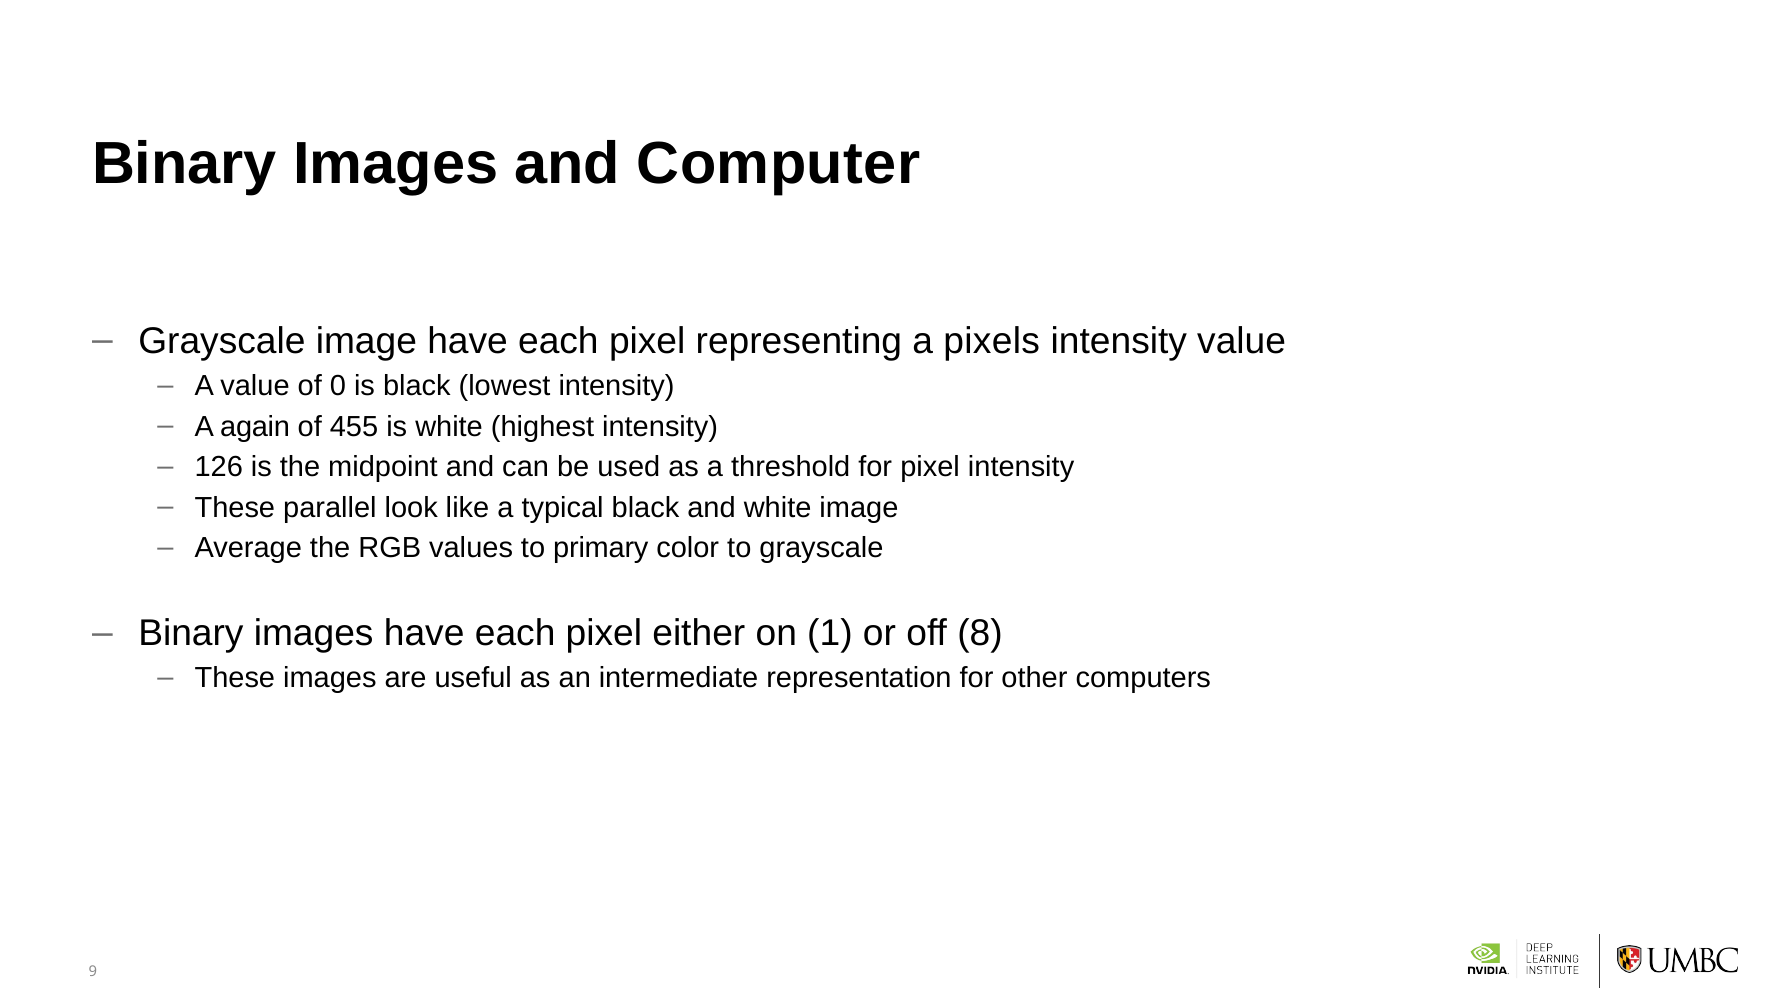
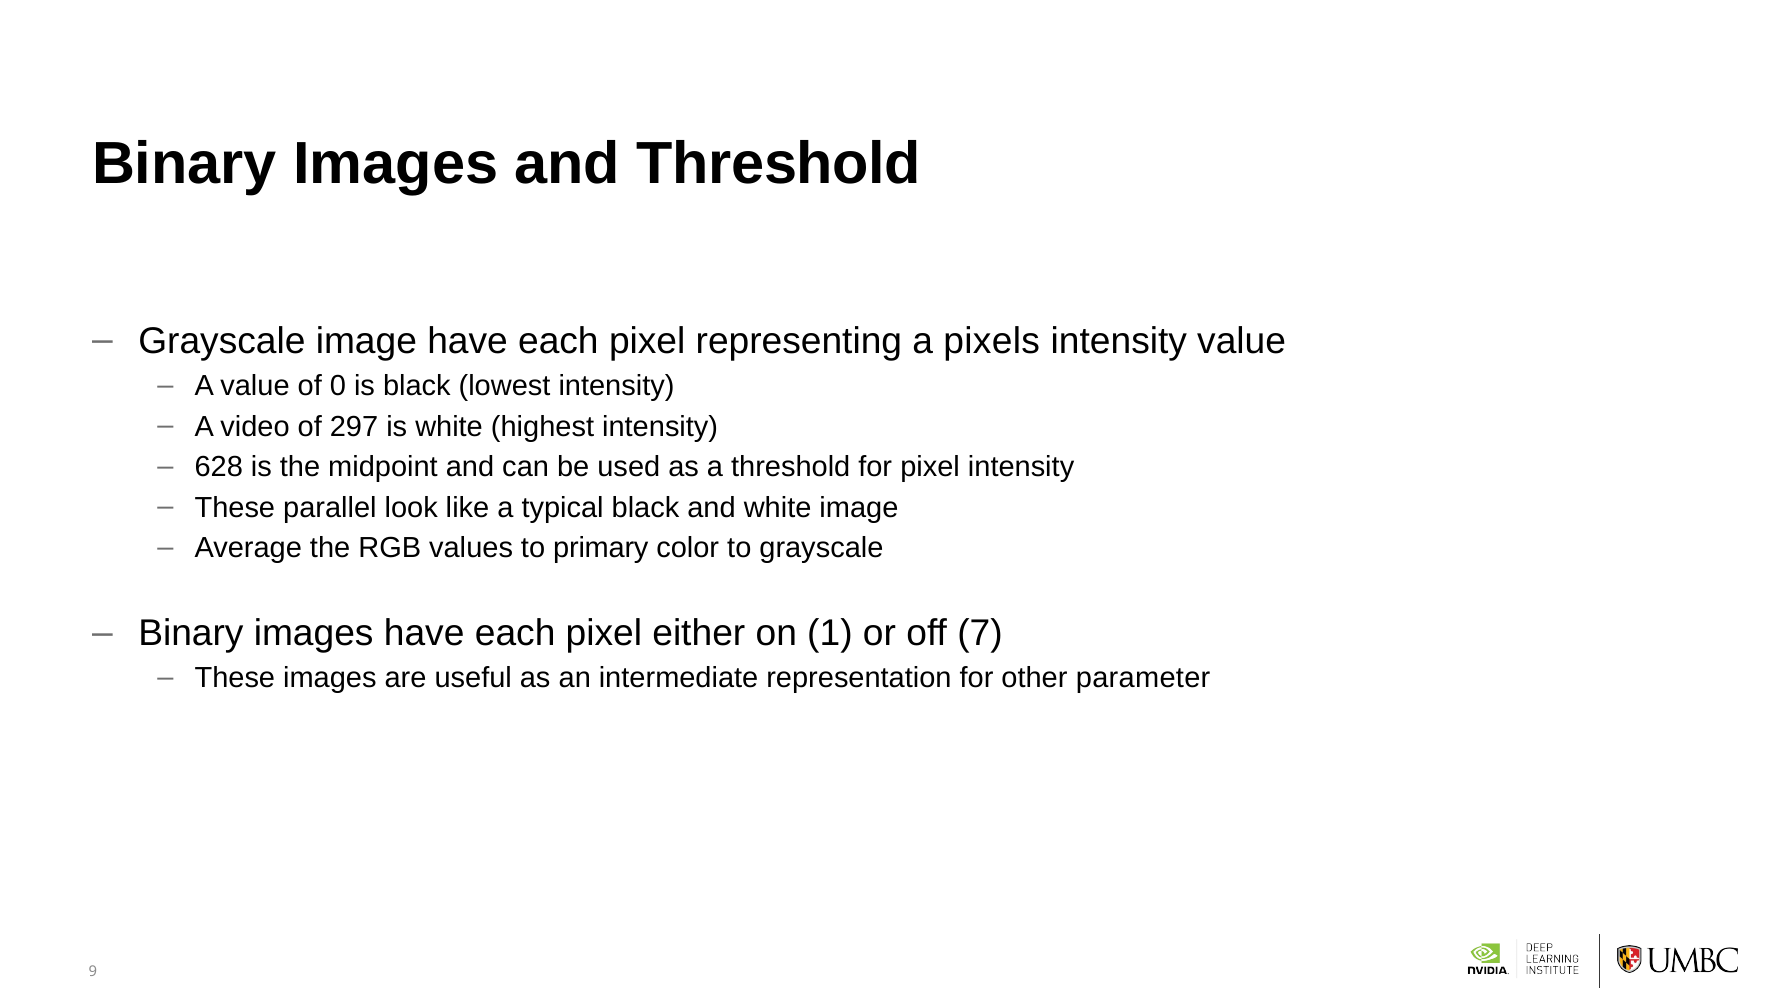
and Computer: Computer -> Threshold
again: again -> video
455: 455 -> 297
126: 126 -> 628
8: 8 -> 7
computers: computers -> parameter
